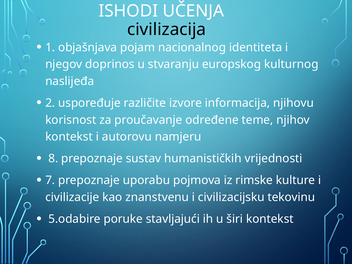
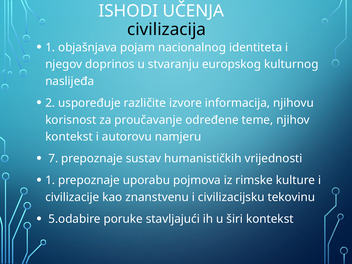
8: 8 -> 7
7 at (50, 180): 7 -> 1
